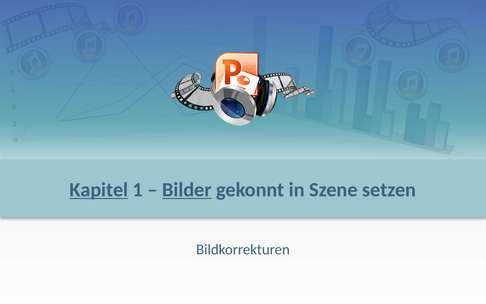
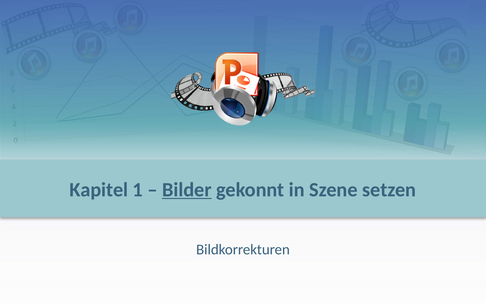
Kapitel underline: present -> none
